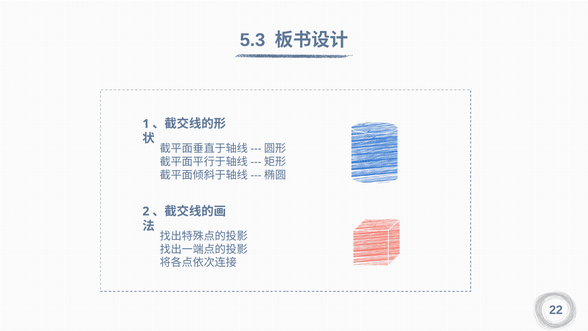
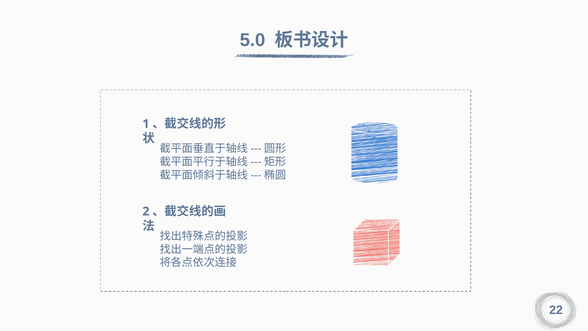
5.3: 5.3 -> 5.0
